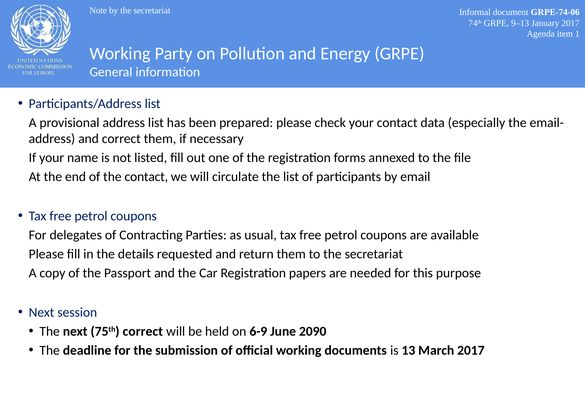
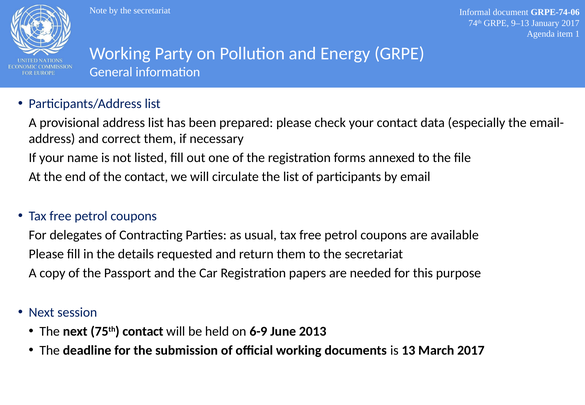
75th correct: correct -> contact
2090: 2090 -> 2013
